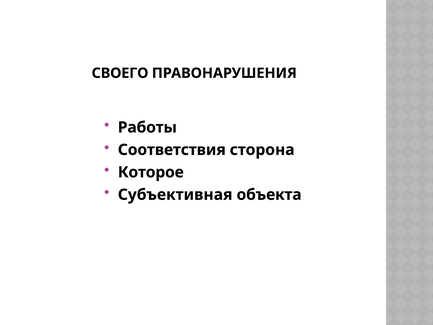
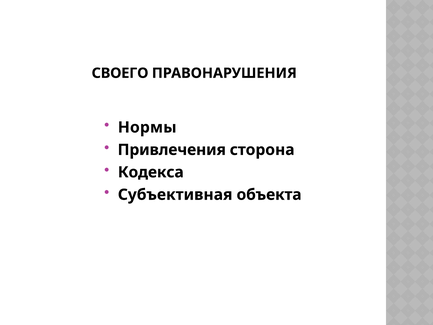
Работы: Работы -> Нормы
Соответствия: Соответствия -> Привлечения
Которое: Которое -> Кодекса
